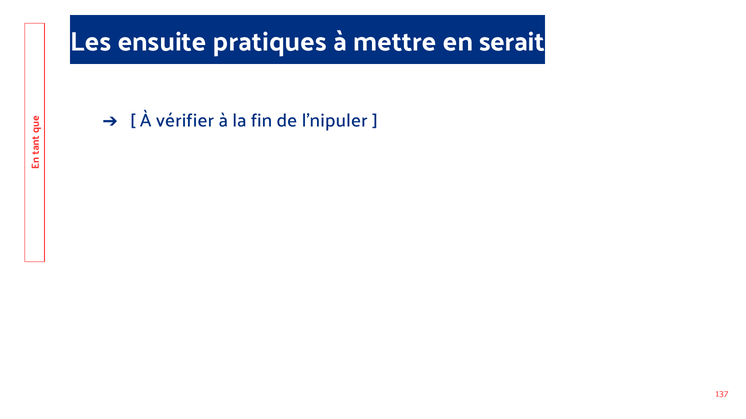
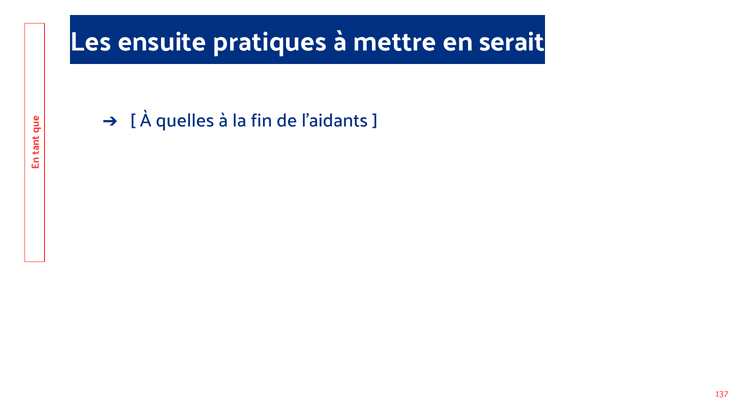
vérifier: vérifier -> quelles
l’nipuler: l’nipuler -> l’aidants
